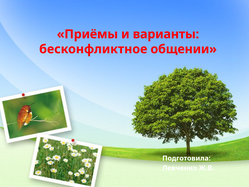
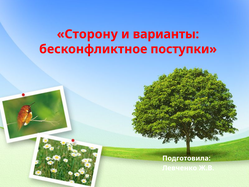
Приёмы: Приёмы -> Сторону
общении: общении -> поступки
